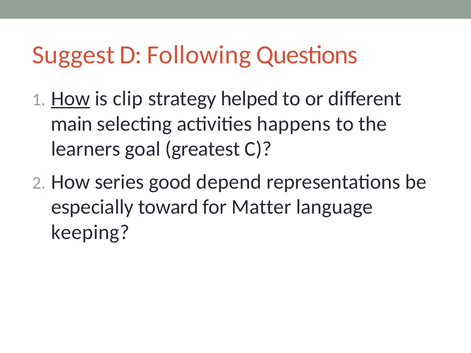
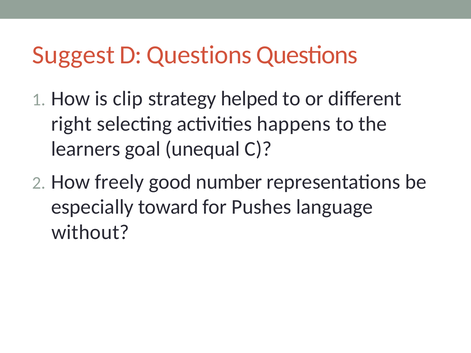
D Following: Following -> Questions
How at (71, 99) underline: present -> none
main: main -> right
greatest: greatest -> unequal
series: series -> freely
depend: depend -> number
Matter: Matter -> Pushes
keeping: keeping -> without
